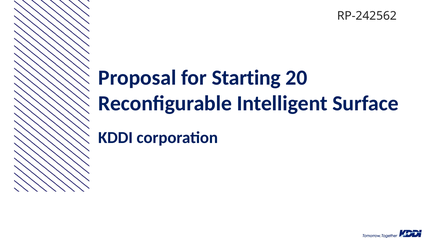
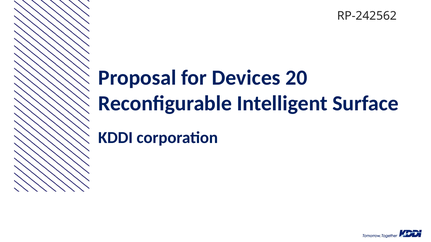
Starting: Starting -> Devices
